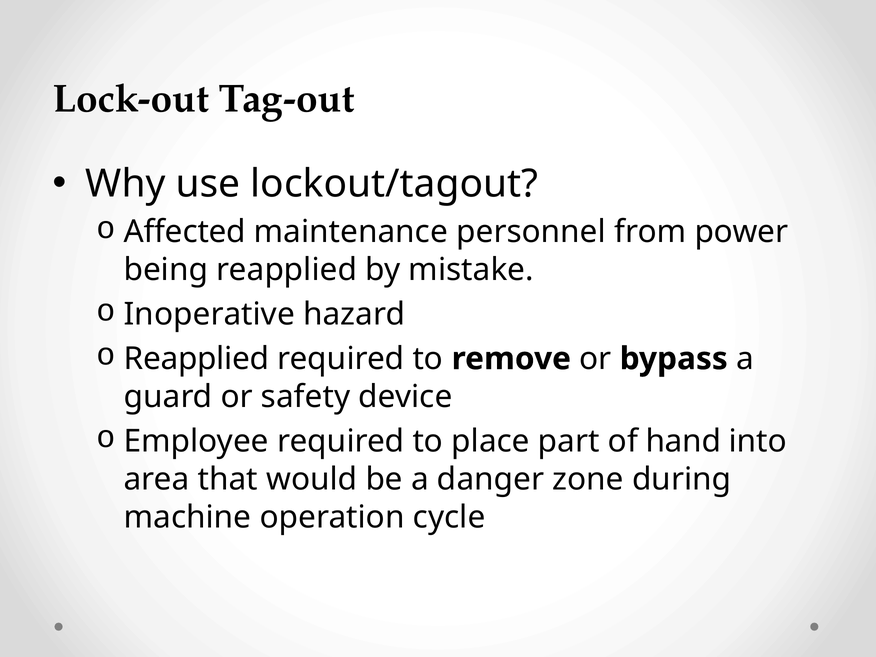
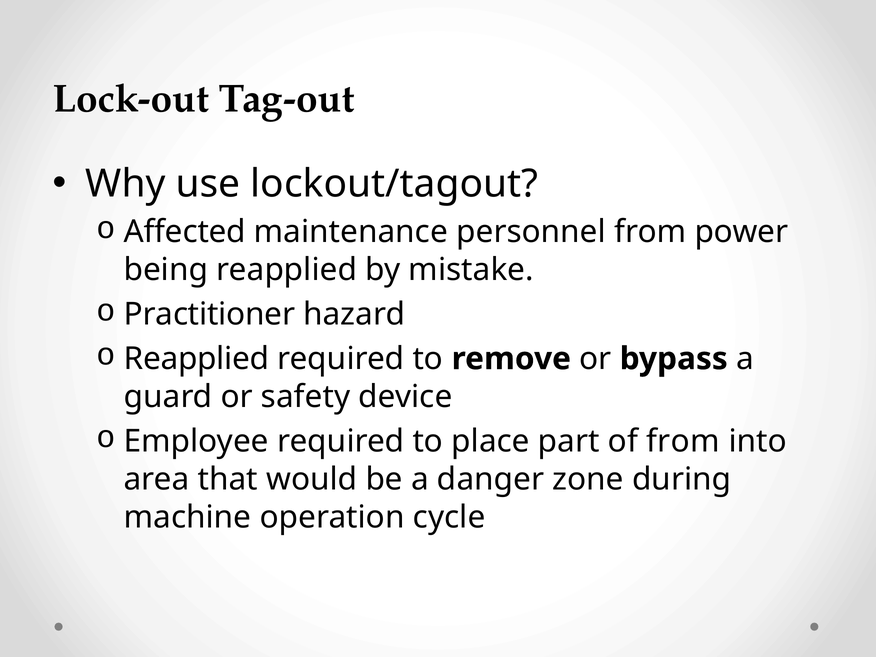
Inoperative: Inoperative -> Practitioner
of hand: hand -> from
